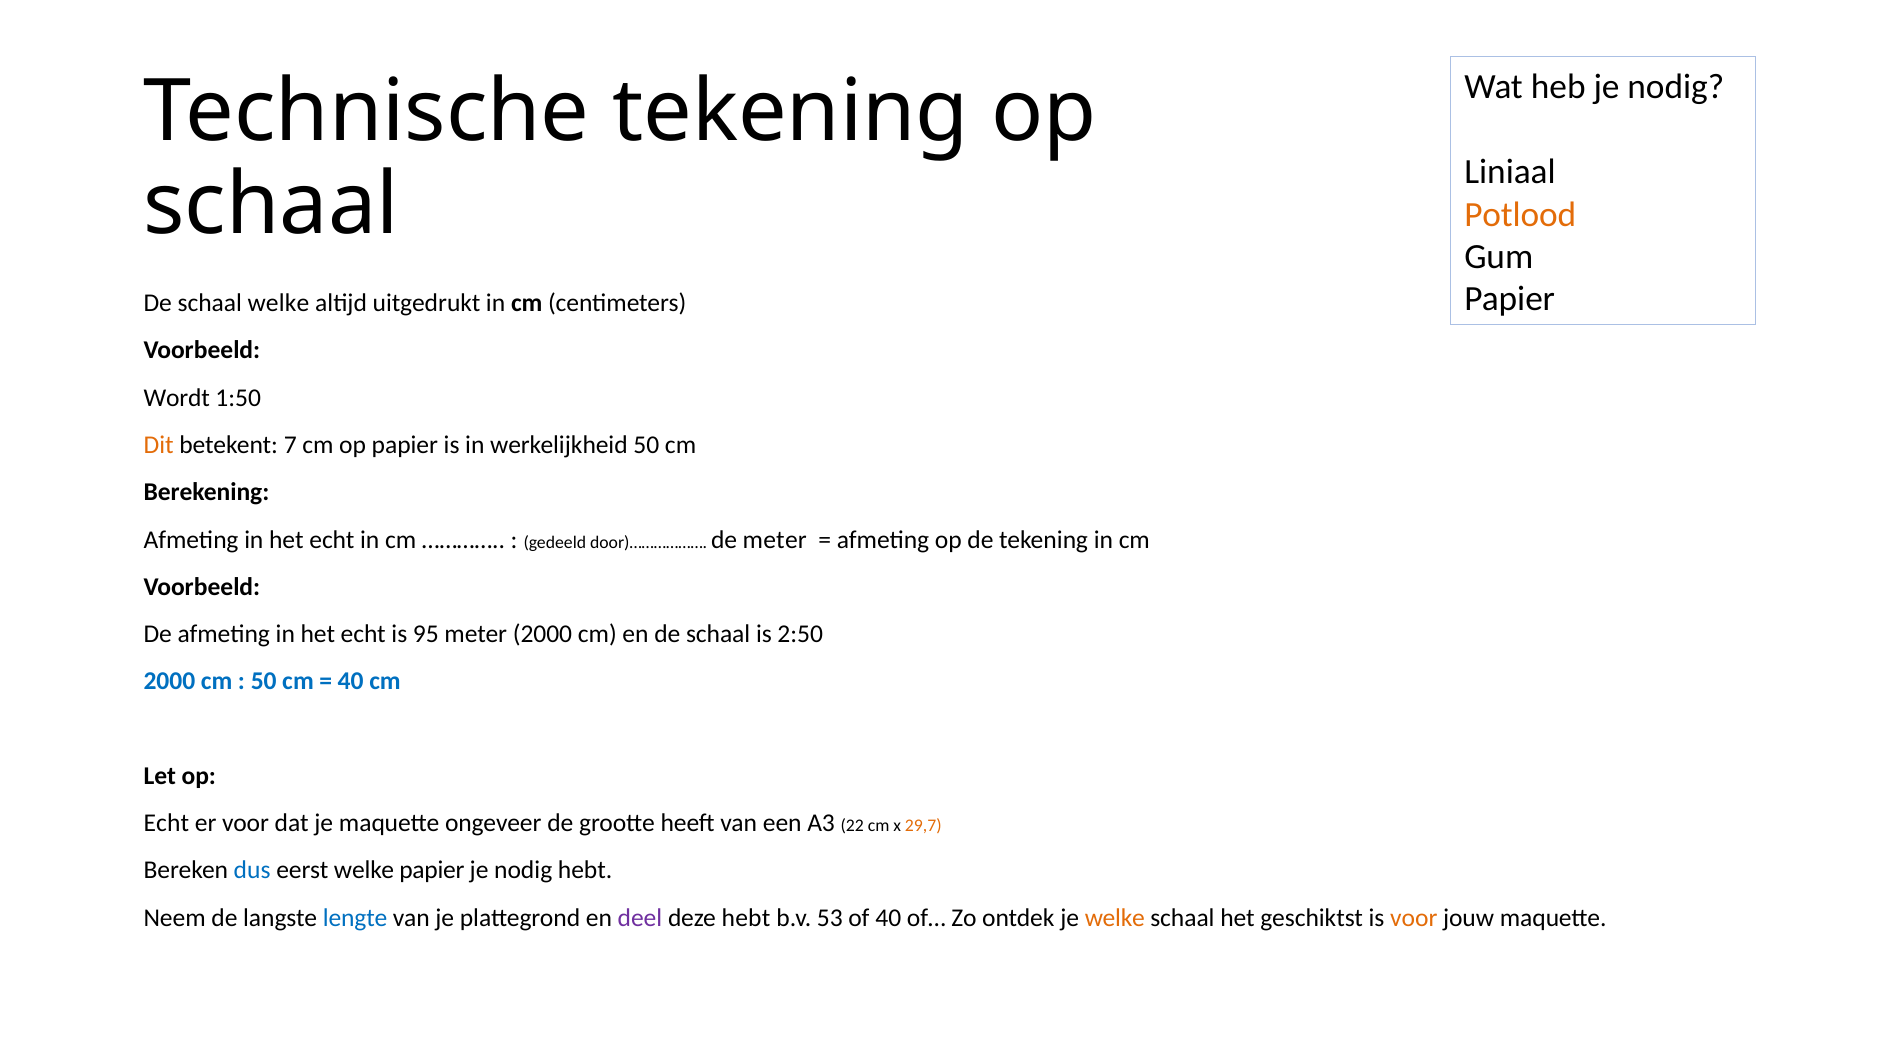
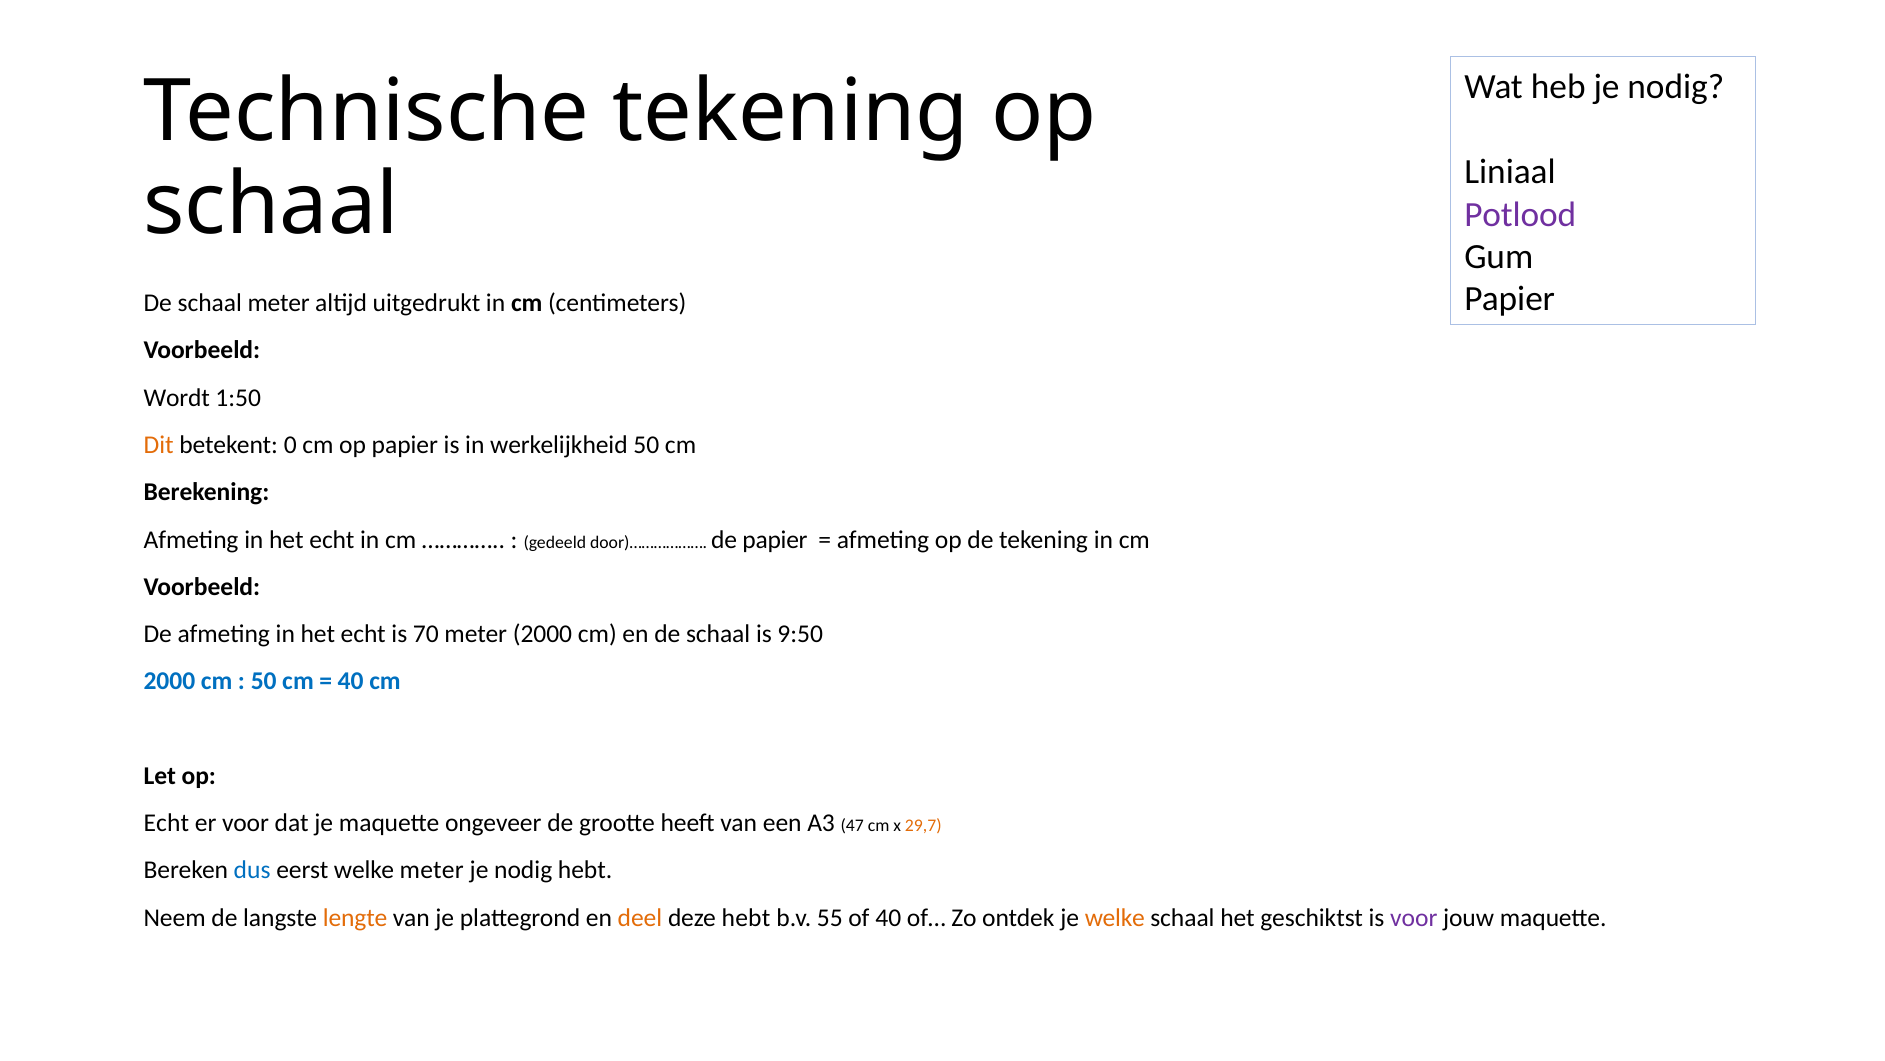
Potlood colour: orange -> purple
schaal welke: welke -> meter
7: 7 -> 0
de meter: meter -> papier
95: 95 -> 70
2:50: 2:50 -> 9:50
22: 22 -> 47
welke papier: papier -> meter
lengte colour: blue -> orange
deel colour: purple -> orange
53: 53 -> 55
voor at (1414, 917) colour: orange -> purple
